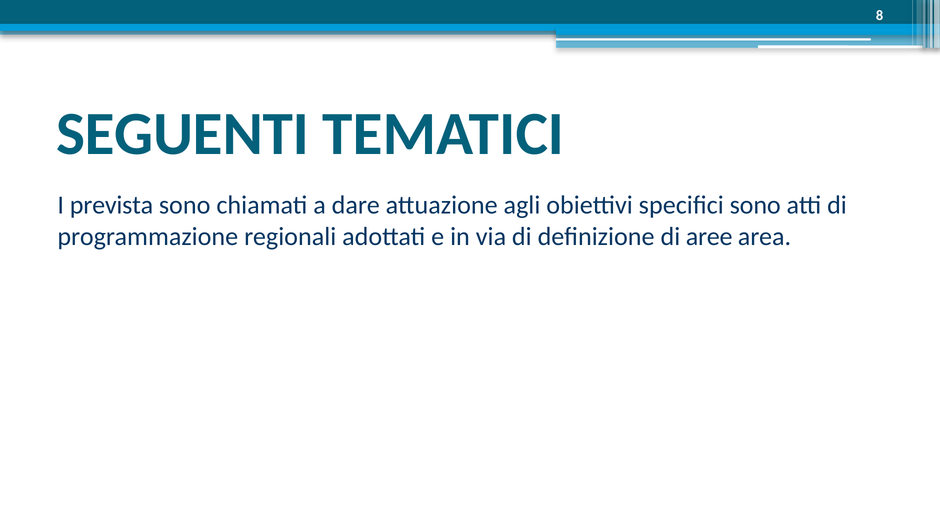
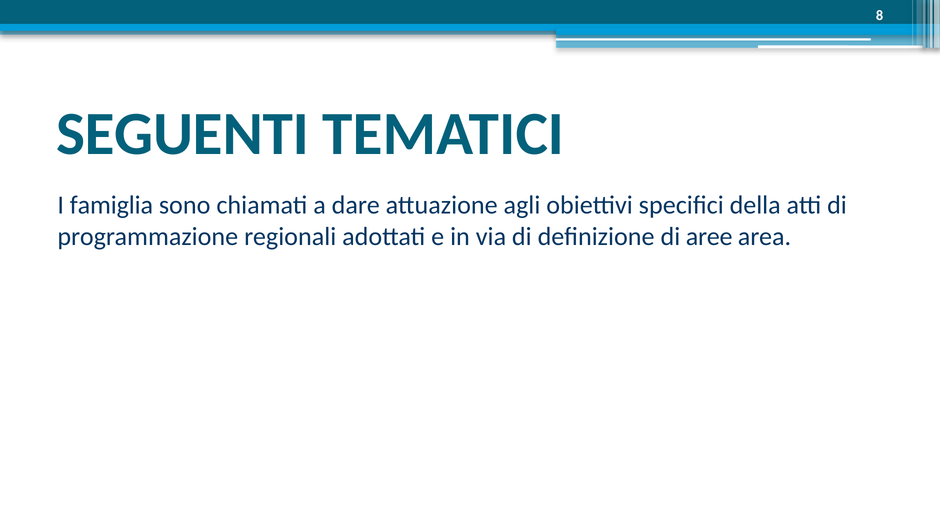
prevista: prevista -> famiglia
specifici sono: sono -> della
